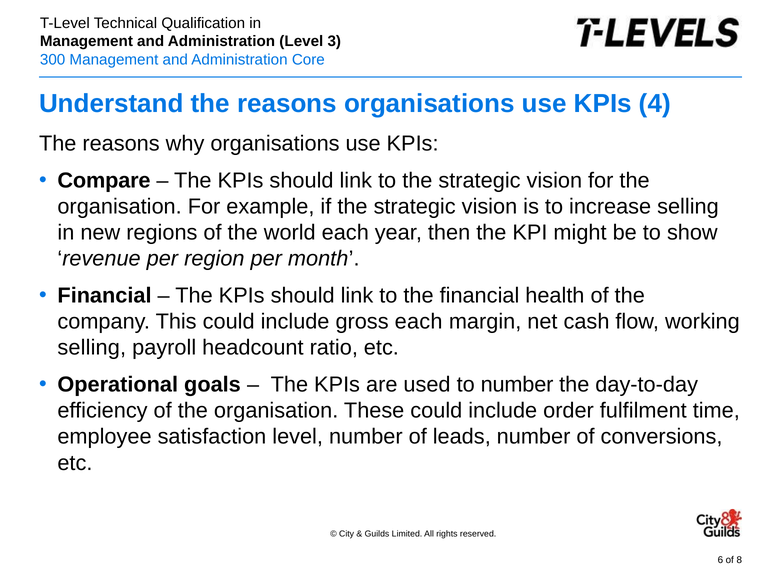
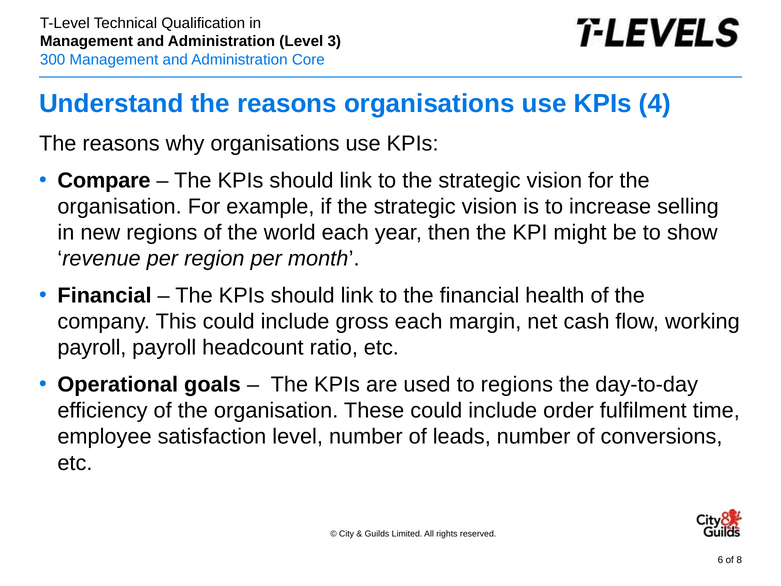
selling at (92, 348): selling -> payroll
to number: number -> regions
